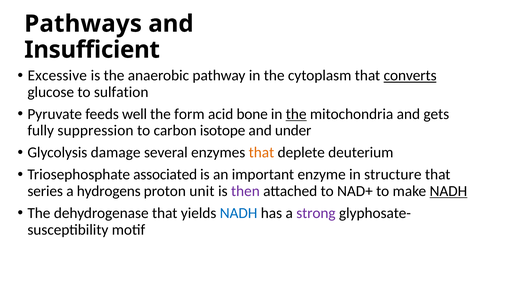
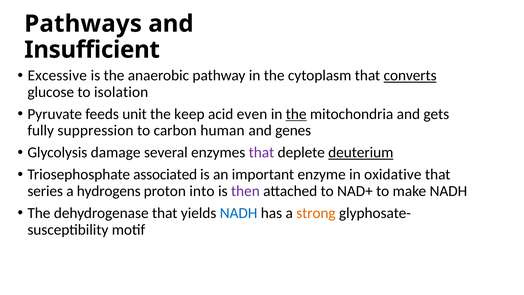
sulfation: sulfation -> isolation
well: well -> unit
form: form -> keep
bone: bone -> even
isotope: isotope -> human
under: under -> genes
that at (261, 152) colour: orange -> purple
deuterium underline: none -> present
structure: structure -> oxidative
unit: unit -> into
NADH at (448, 191) underline: present -> none
strong colour: purple -> orange
